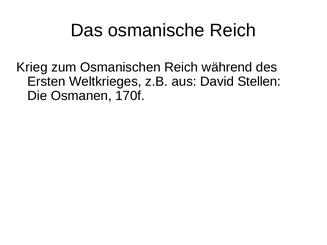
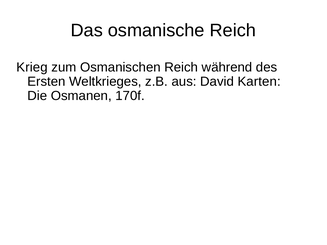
Stellen: Stellen -> Karten
